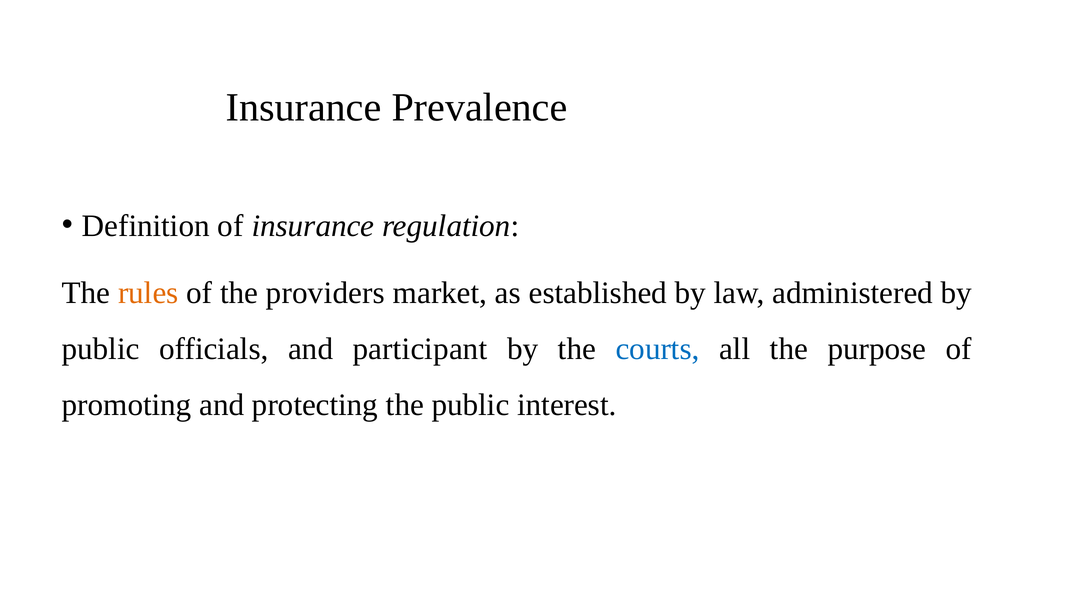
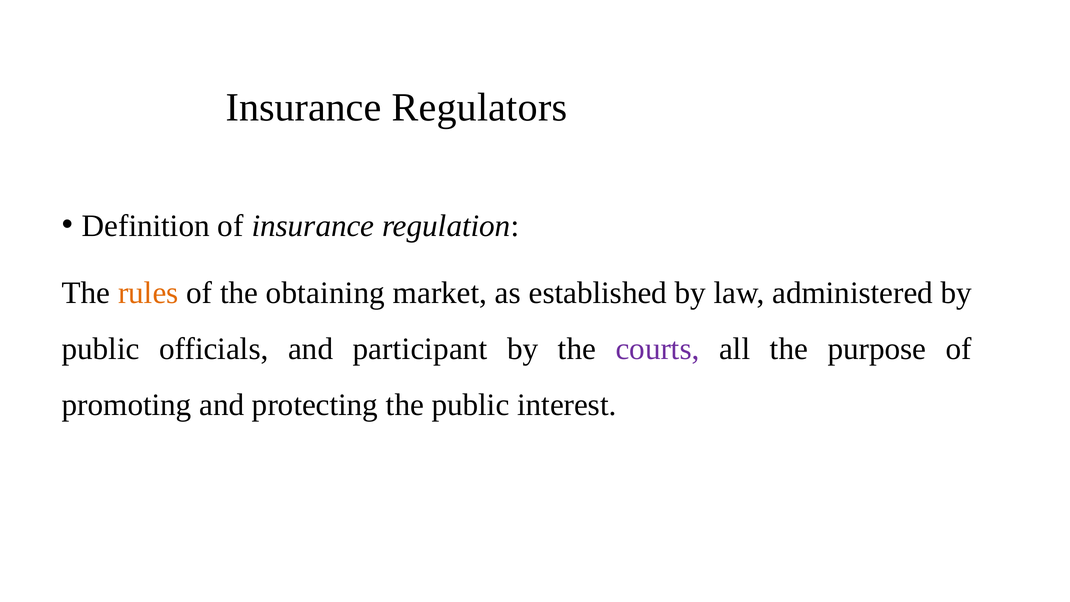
Prevalence: Prevalence -> Regulators
providers: providers -> obtaining
courts colour: blue -> purple
